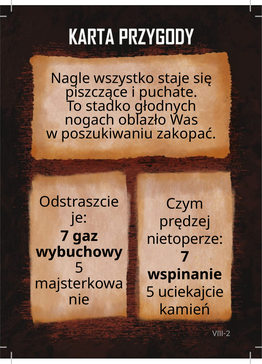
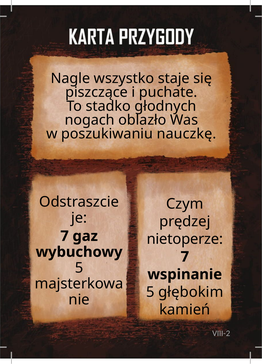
zakopać: zakopać -> nauczkę
uciekajcie: uciekajcie -> głębokim
